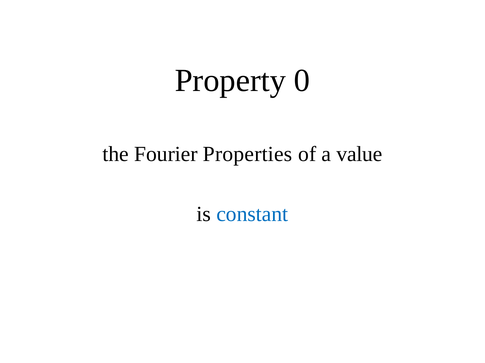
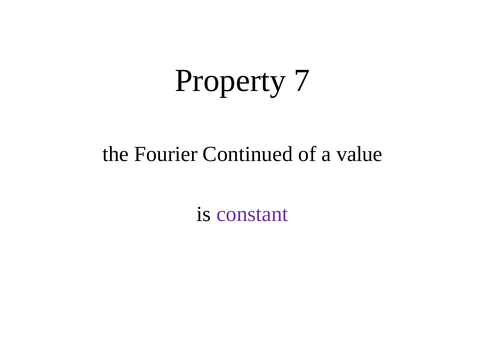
0: 0 -> 7
Properties: Properties -> Continued
constant colour: blue -> purple
